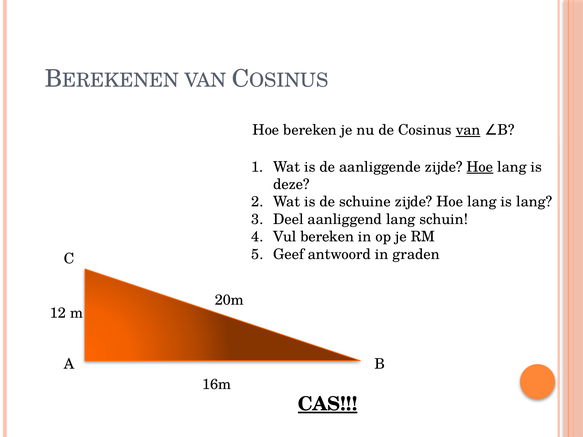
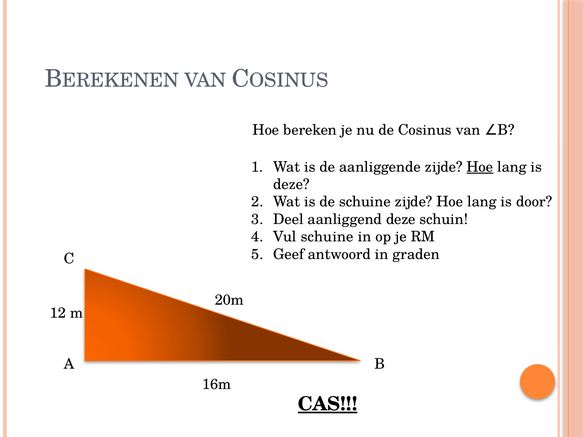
van at (468, 130) underline: present -> none
is lang: lang -> door
aanliggend lang: lang -> deze
Vul bereken: bereken -> schuine
